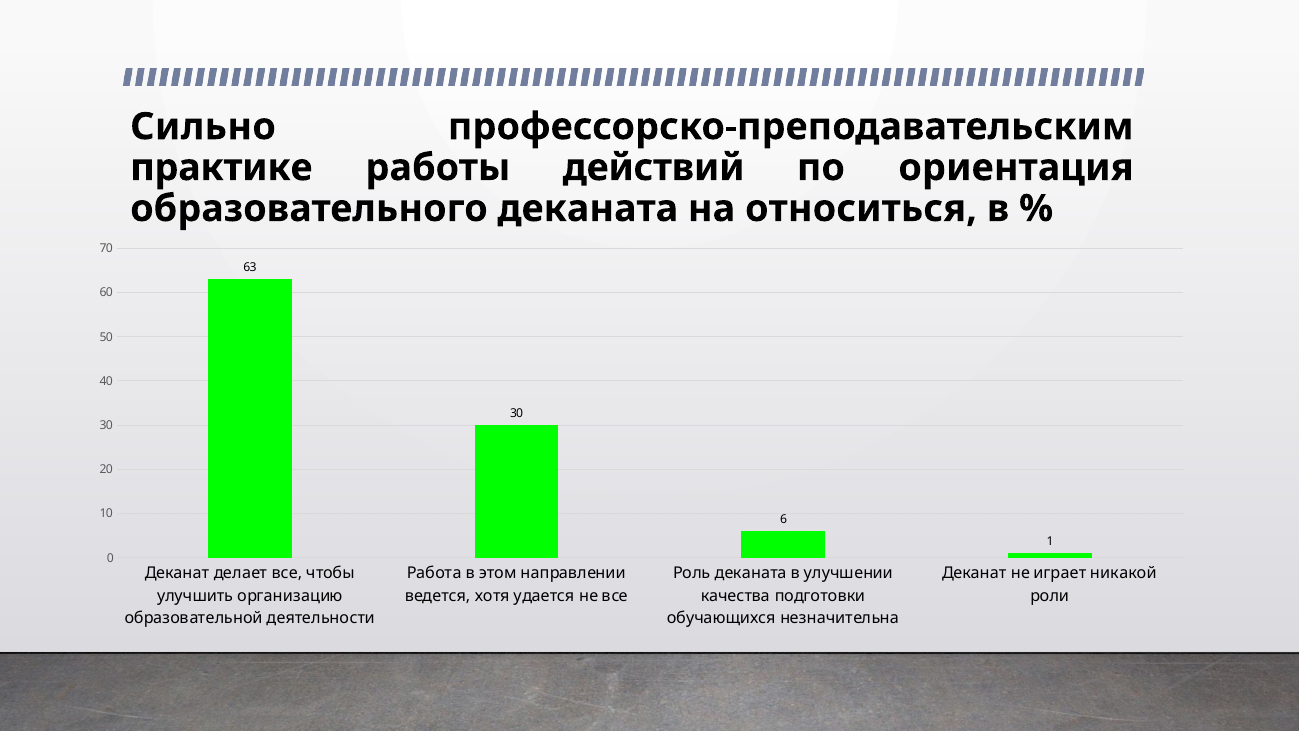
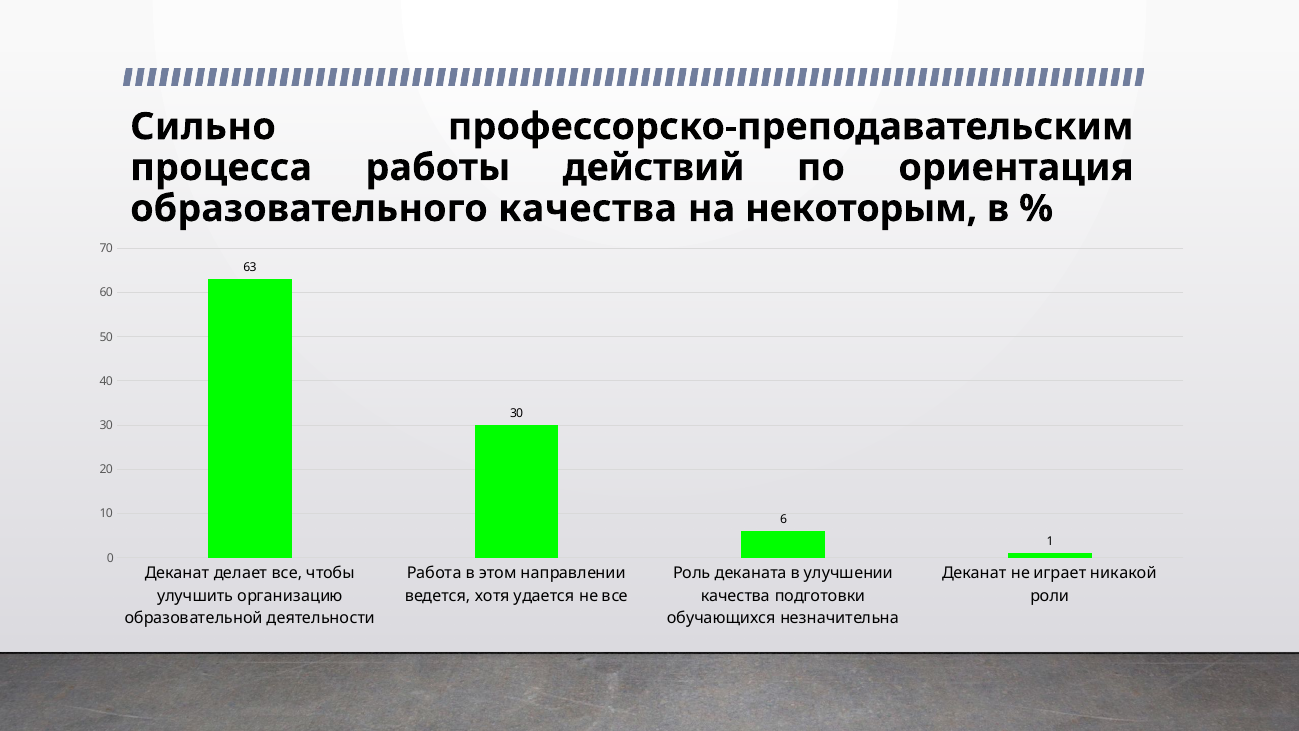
практике: практике -> процесса
образовательного деканата: деканата -> качества
относиться: относиться -> некоторым
